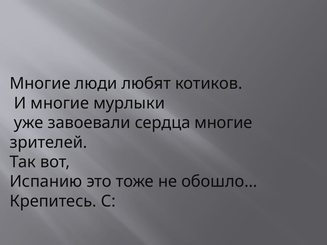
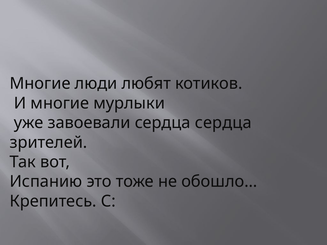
сердца многие: многие -> сердца
